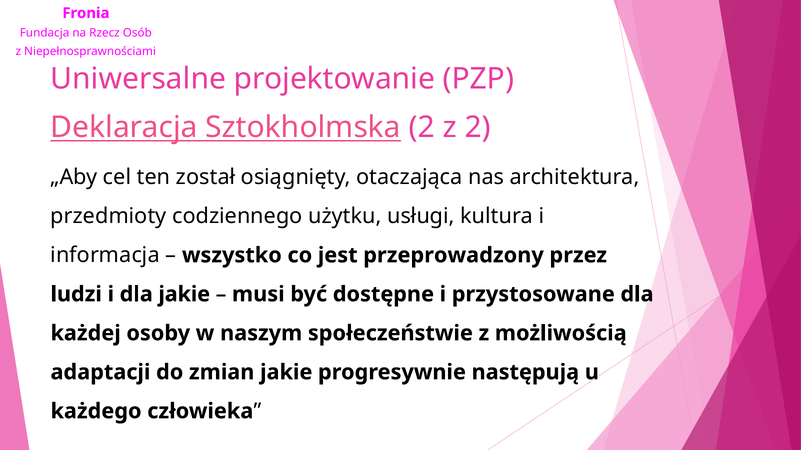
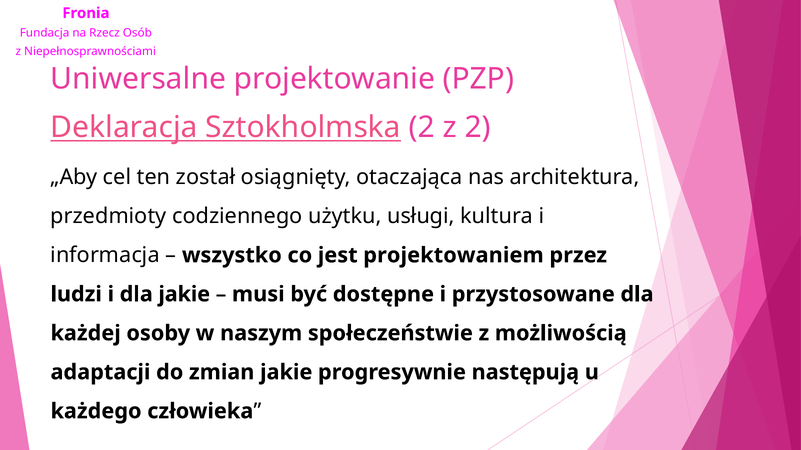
przeprowadzony: przeprowadzony -> projektowaniem
